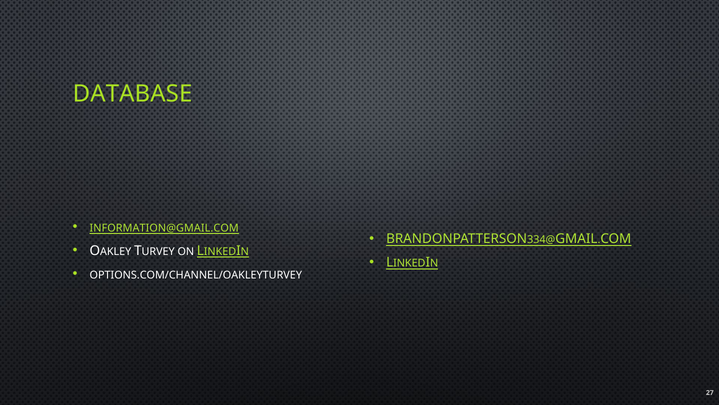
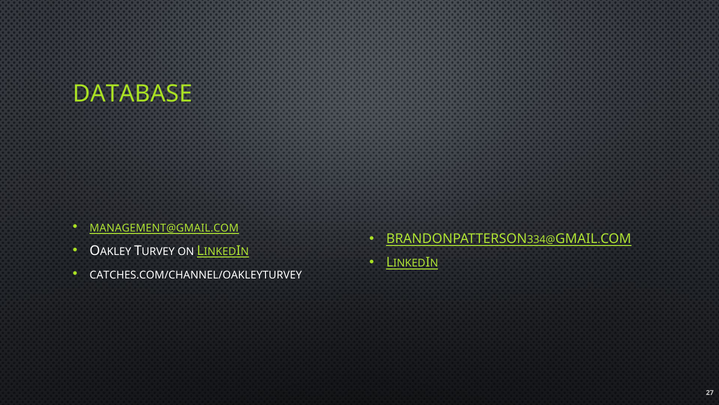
INFORMATION@GMAIL.COM: INFORMATION@GMAIL.COM -> MANAGEMENT@GMAIL.COM
OPTIONS.COM/CHANNEL/OAKLEYTURVEY: OPTIONS.COM/CHANNEL/OAKLEYTURVEY -> CATCHES.COM/CHANNEL/OAKLEYTURVEY
